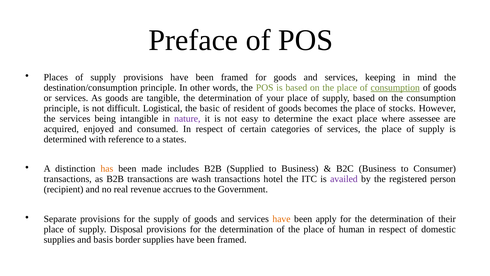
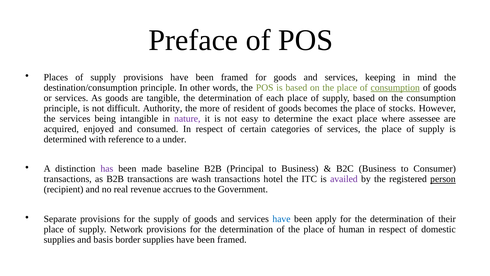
your: your -> each
Logistical: Logistical -> Authority
basic: basic -> more
states: states -> under
has colour: orange -> purple
includes: includes -> baseline
Supplied: Supplied -> Principal
person underline: none -> present
have at (281, 219) colour: orange -> blue
Disposal: Disposal -> Network
